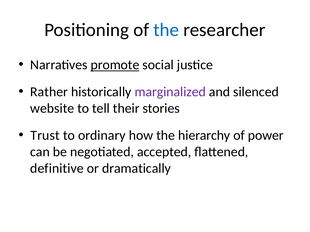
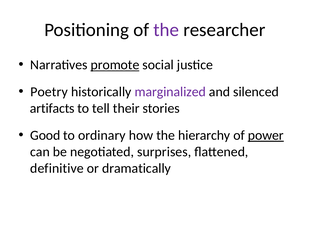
the at (166, 30) colour: blue -> purple
Rather: Rather -> Poetry
website: website -> artifacts
Trust: Trust -> Good
power underline: none -> present
accepted: accepted -> surprises
